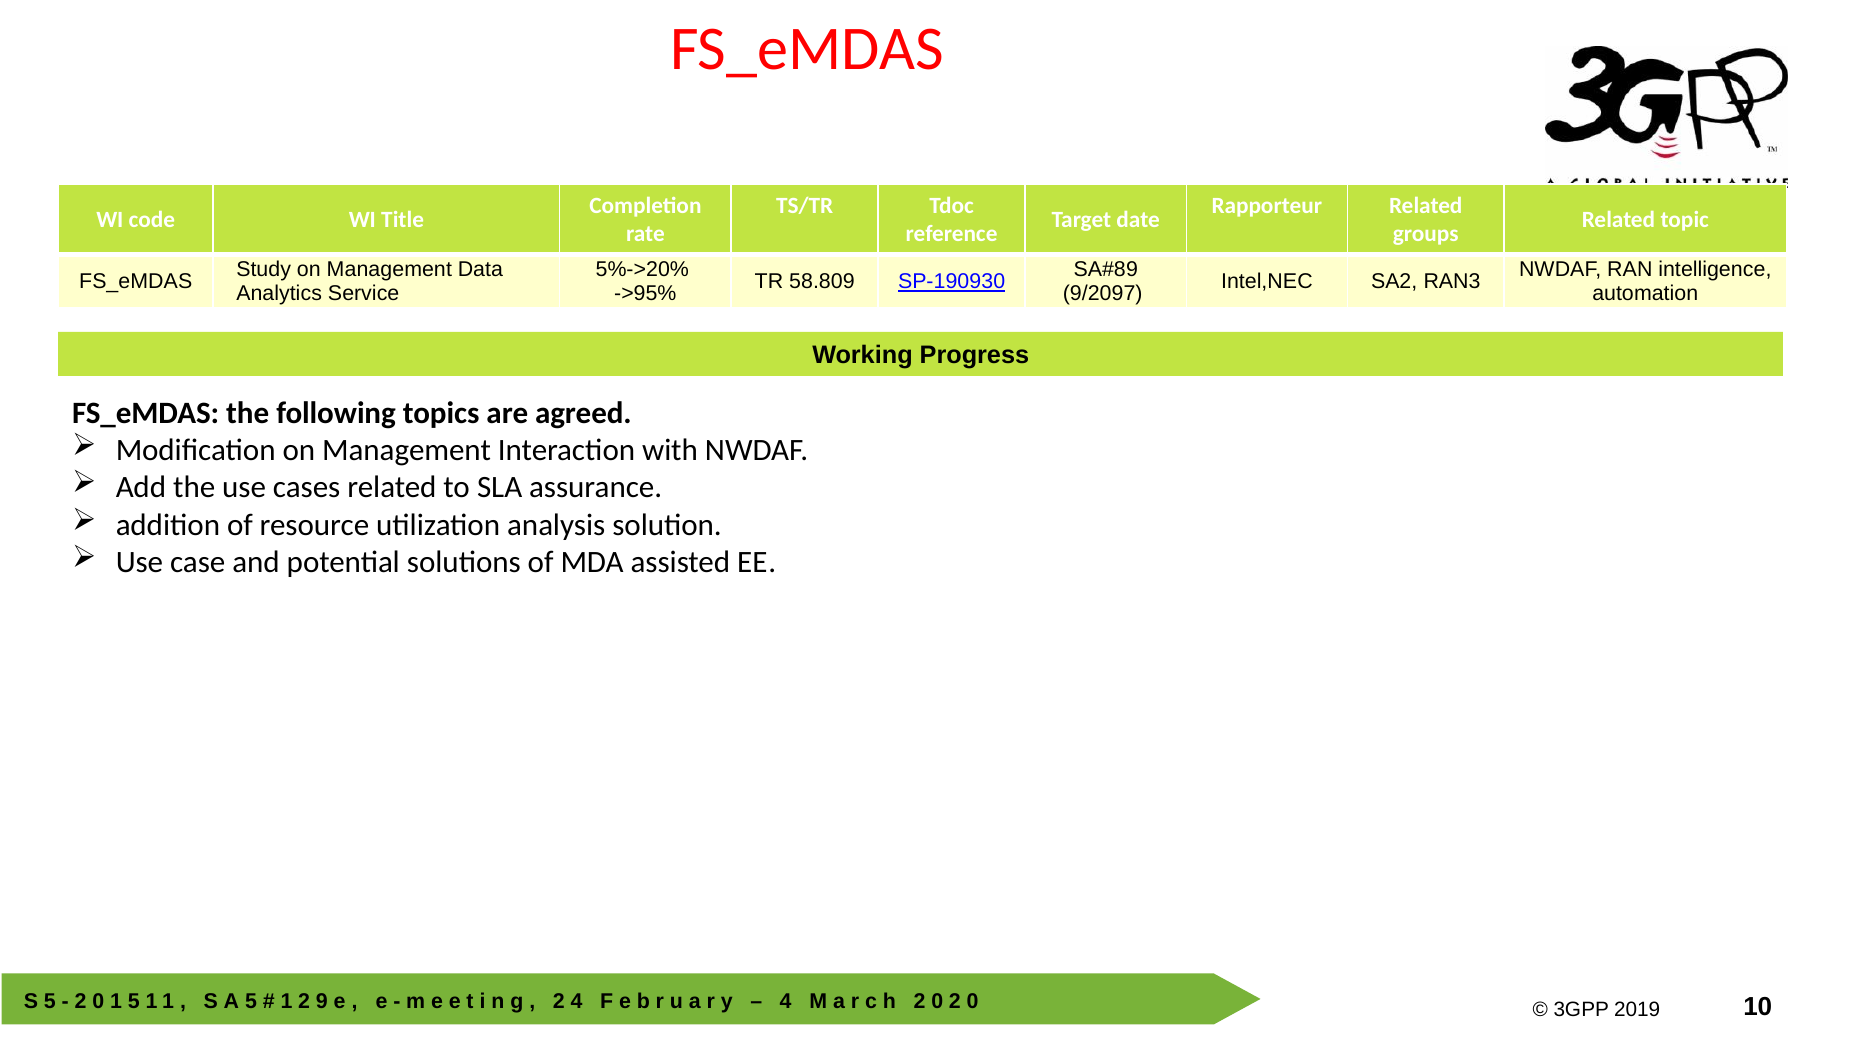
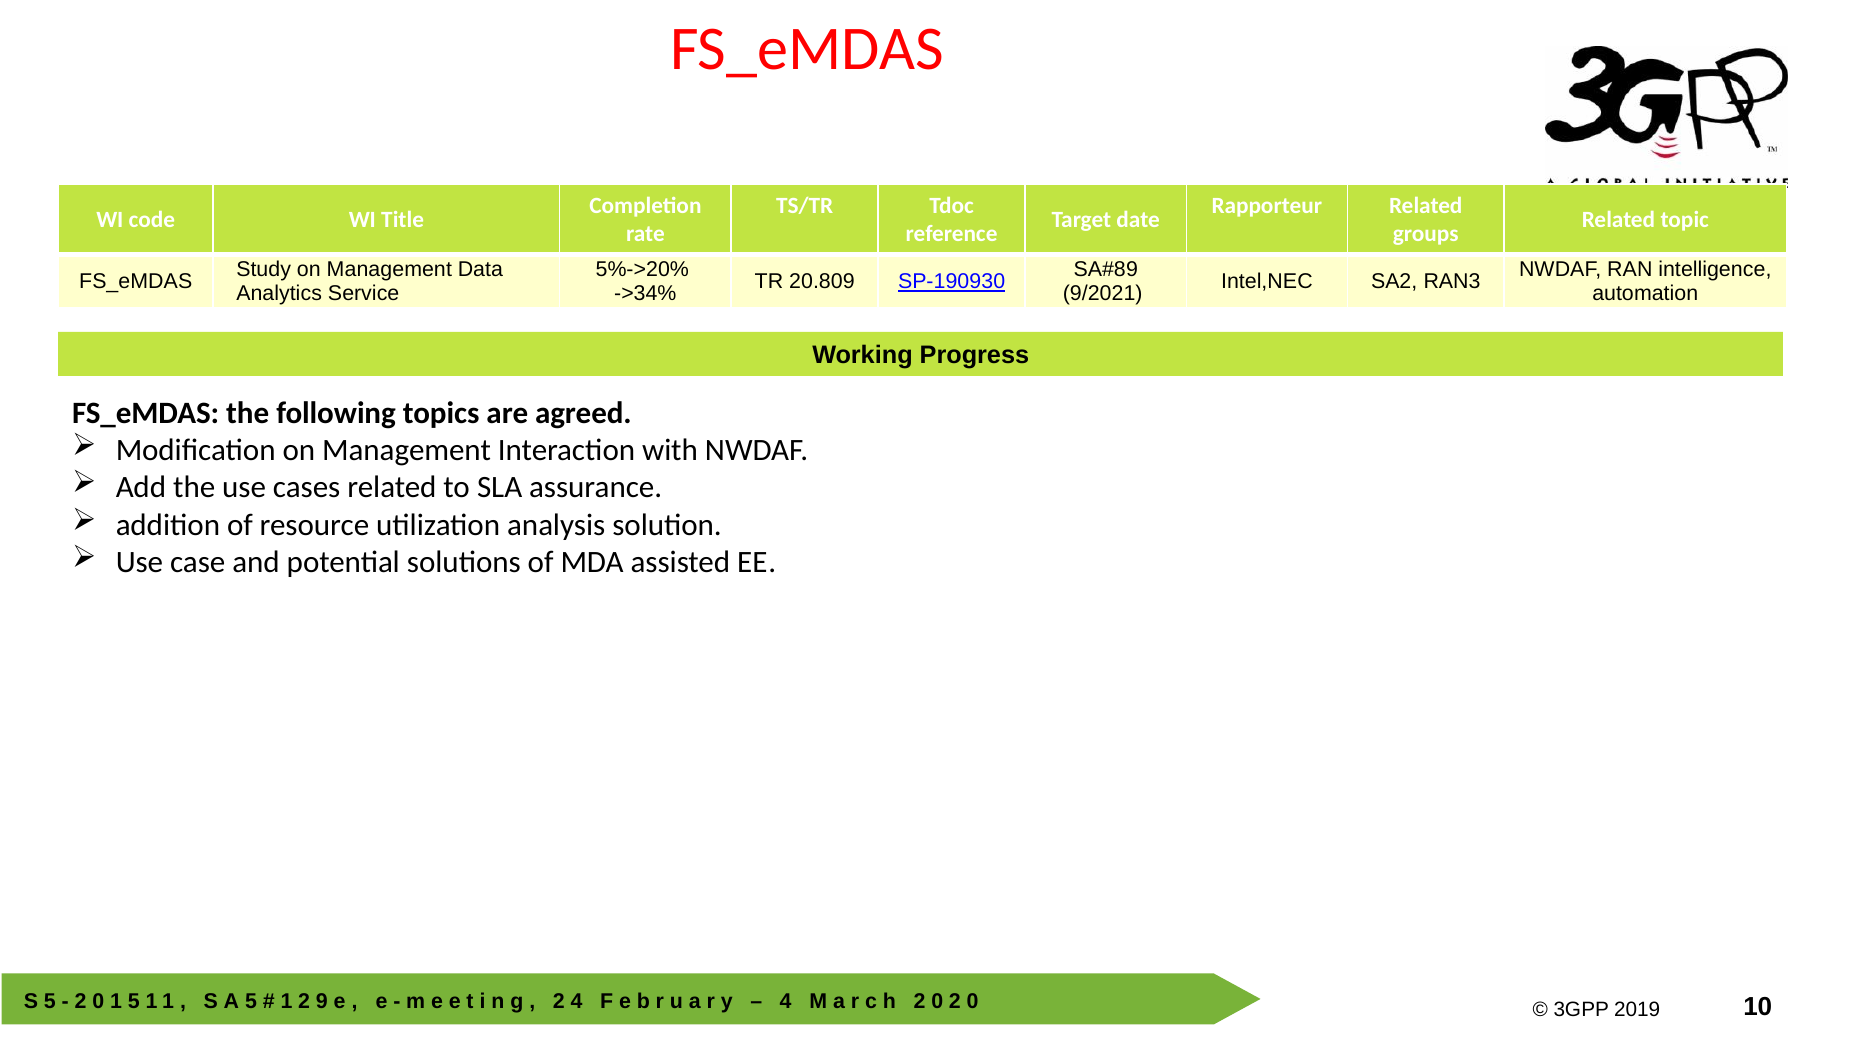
58.809: 58.809 -> 20.809
->95%: ->95% -> ->34%
9/2097: 9/2097 -> 9/2021
